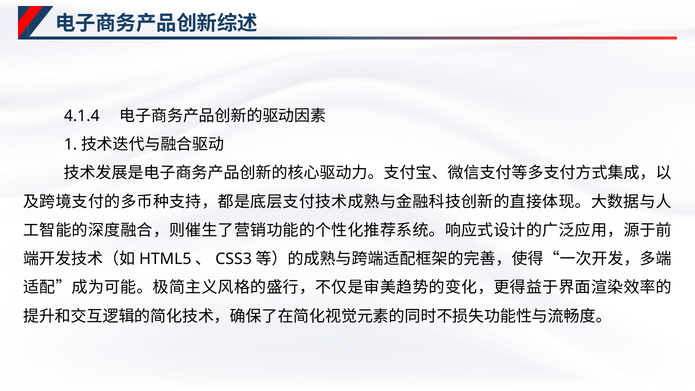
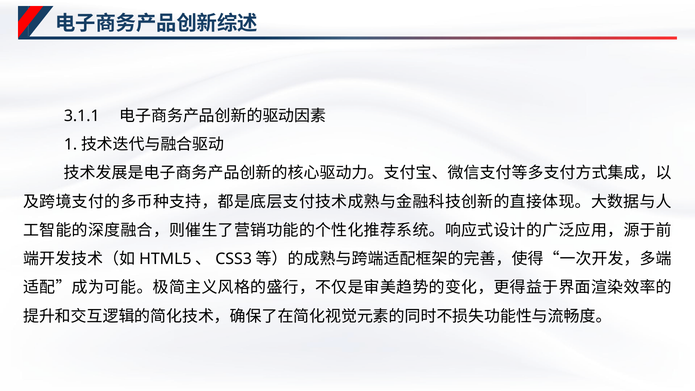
4.1.4: 4.1.4 -> 3.1.1
